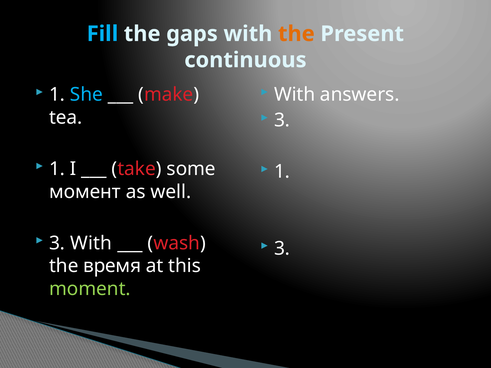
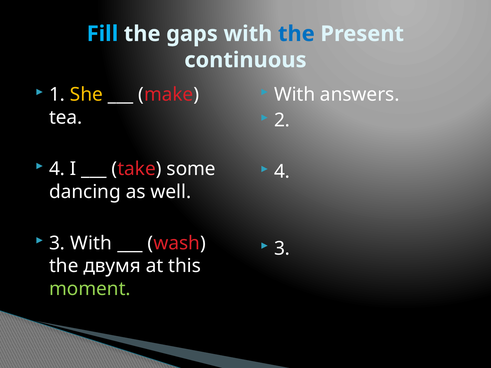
the at (296, 34) colour: orange -> blue
She colour: light blue -> yellow
3 at (282, 120): 3 -> 2
1 at (57, 169): 1 -> 4
1 at (282, 172): 1 -> 4
момент: момент -> dancing
время: время -> двумя
